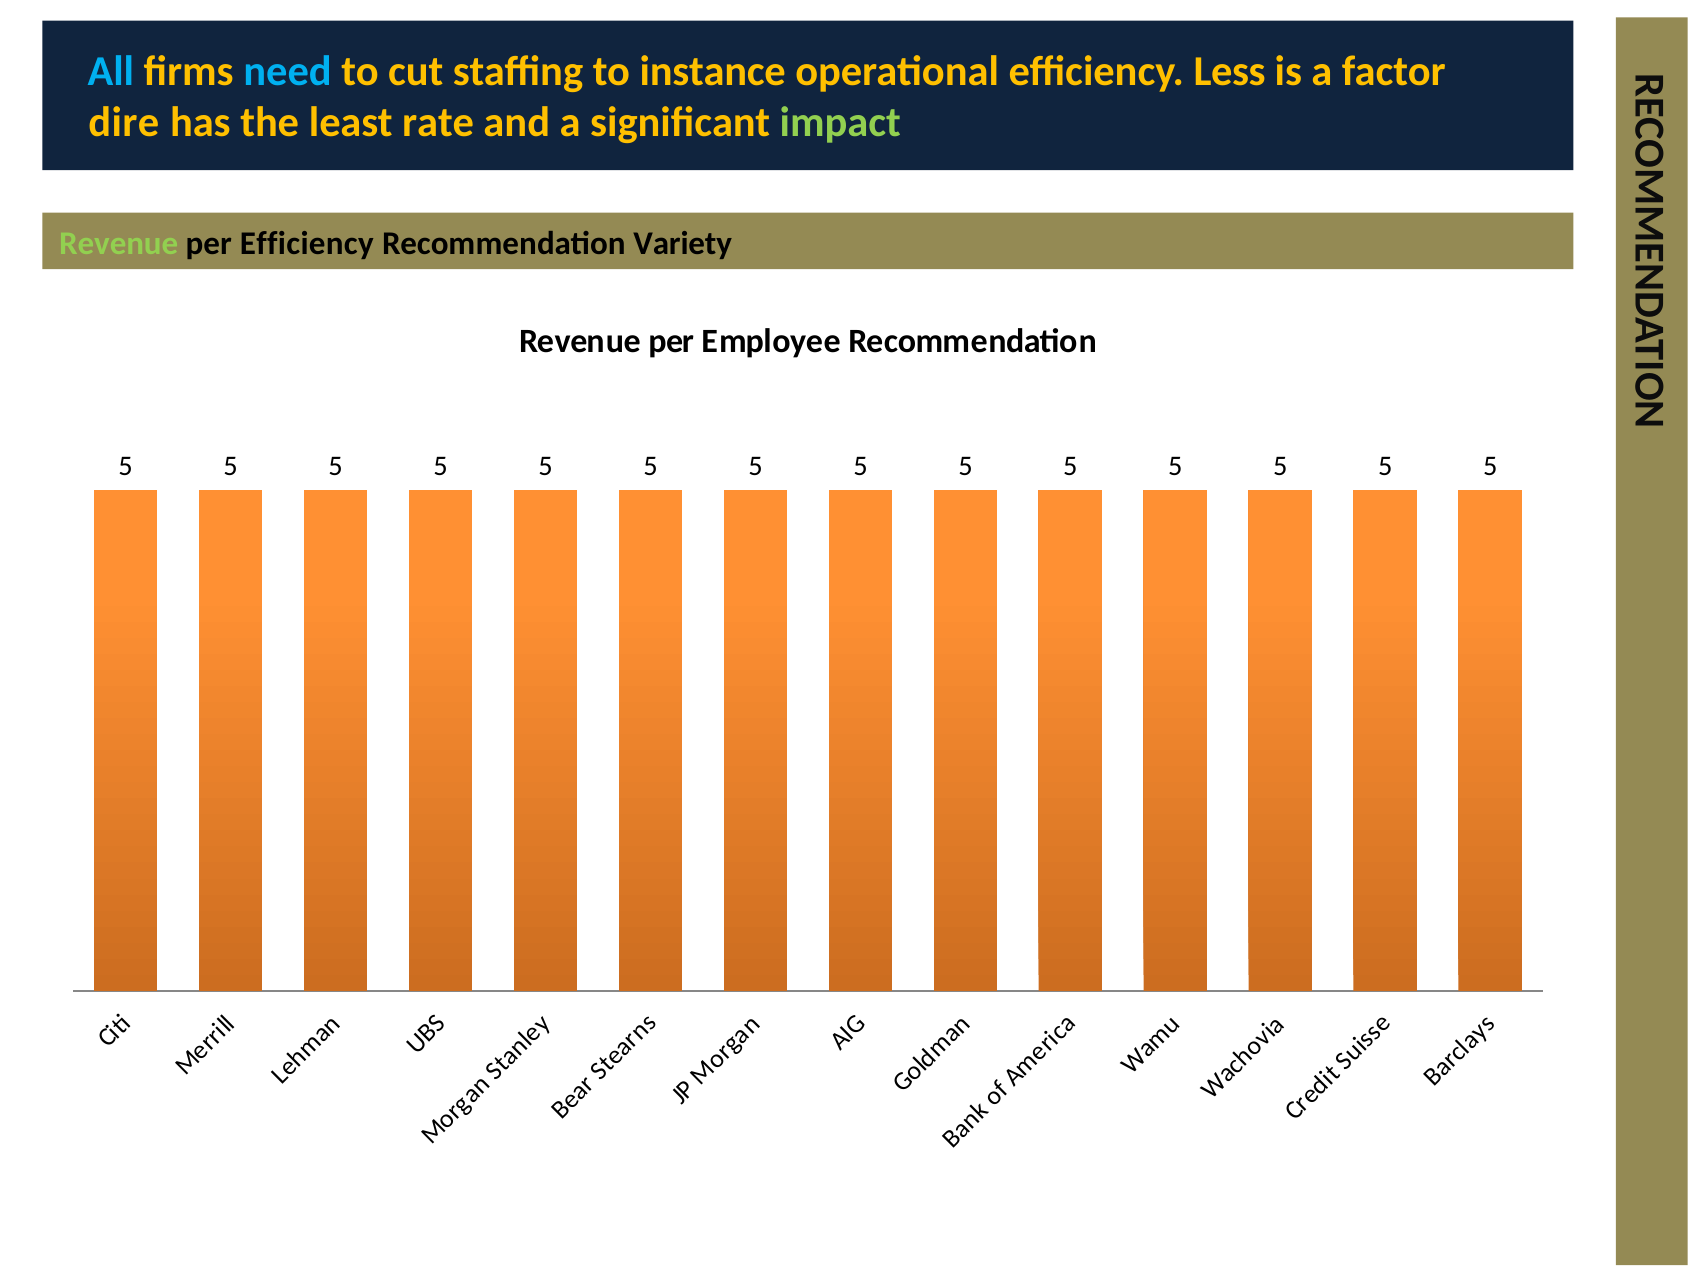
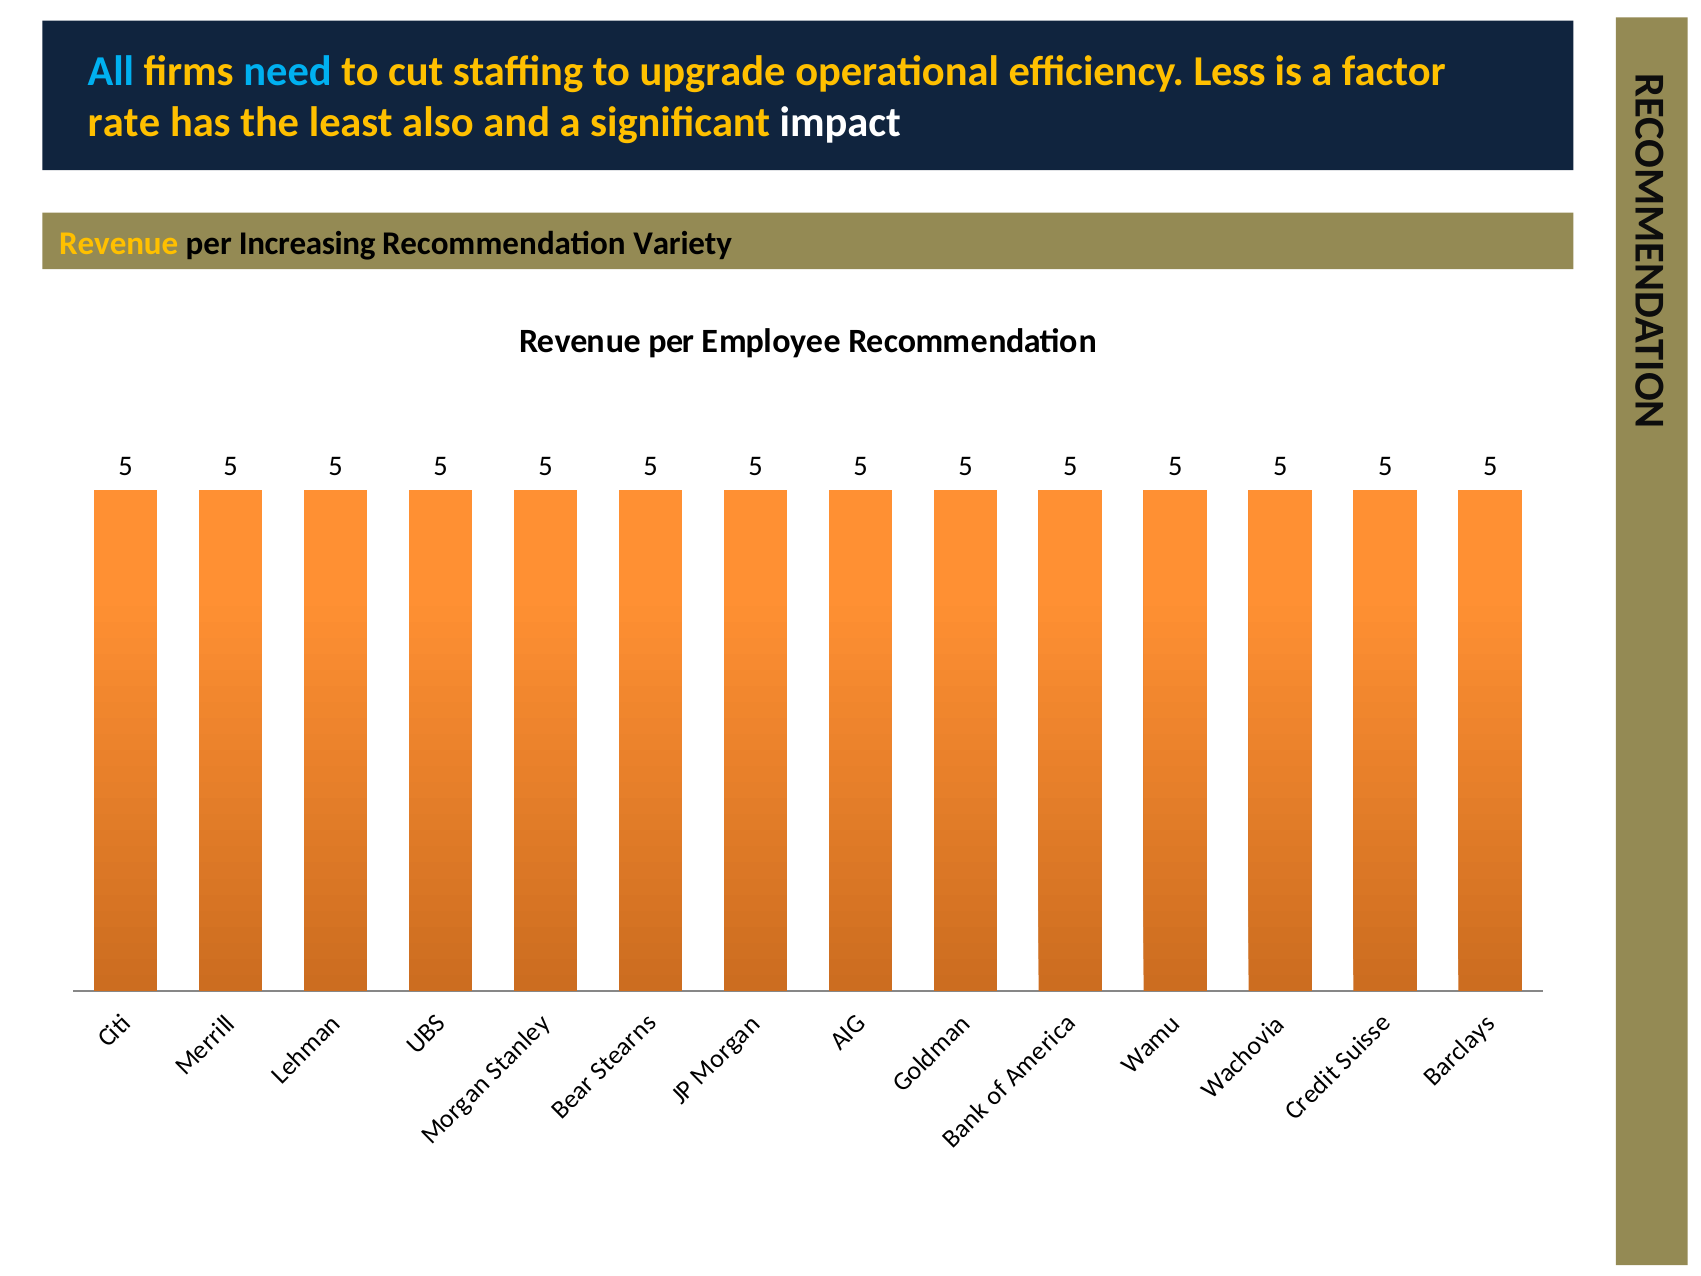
instance: instance -> upgrade
dire: dire -> rate
rate: rate -> also
impact colour: light green -> white
Revenue at (119, 243) colour: light green -> yellow
per Efficiency: Efficiency -> Increasing
